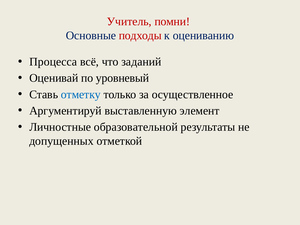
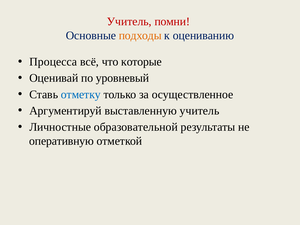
подходы colour: red -> orange
заданий: заданий -> которые
выставленную элемент: элемент -> учитель
допущенных: допущенных -> оперативную
